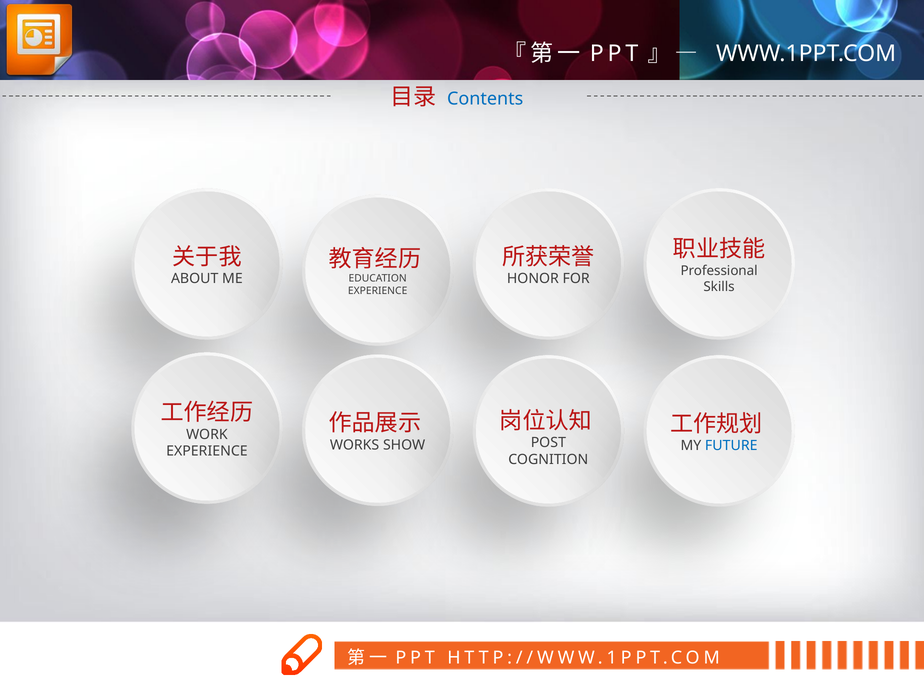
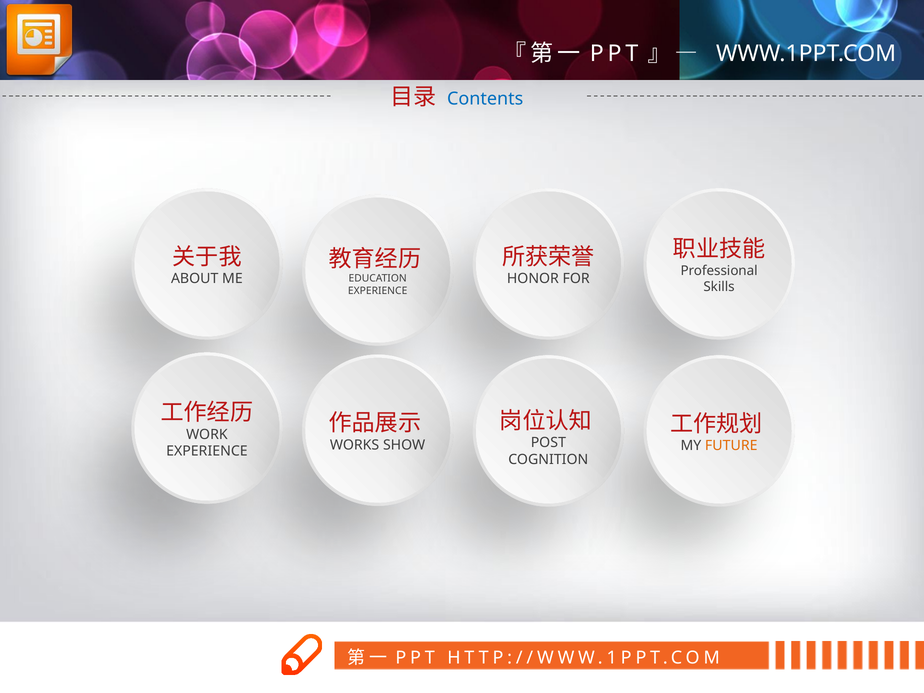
FUTURE colour: blue -> orange
